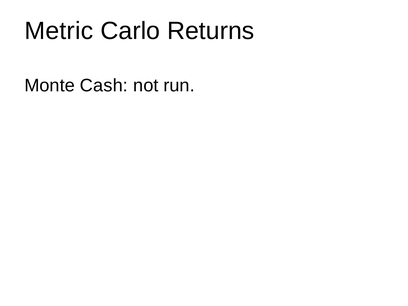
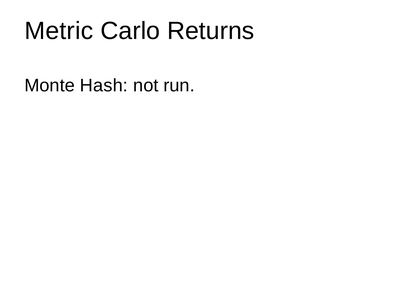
Cash: Cash -> Hash
